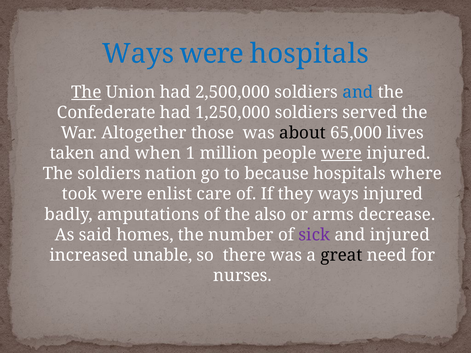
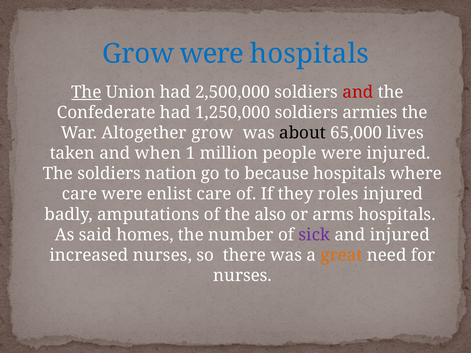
Ways at (138, 54): Ways -> Grow
and at (358, 92) colour: blue -> red
served: served -> armies
Altogether those: those -> grow
were at (342, 153) underline: present -> none
took at (79, 194): took -> care
they ways: ways -> roles
arms decrease: decrease -> hospitals
increased unable: unable -> nurses
great colour: black -> orange
